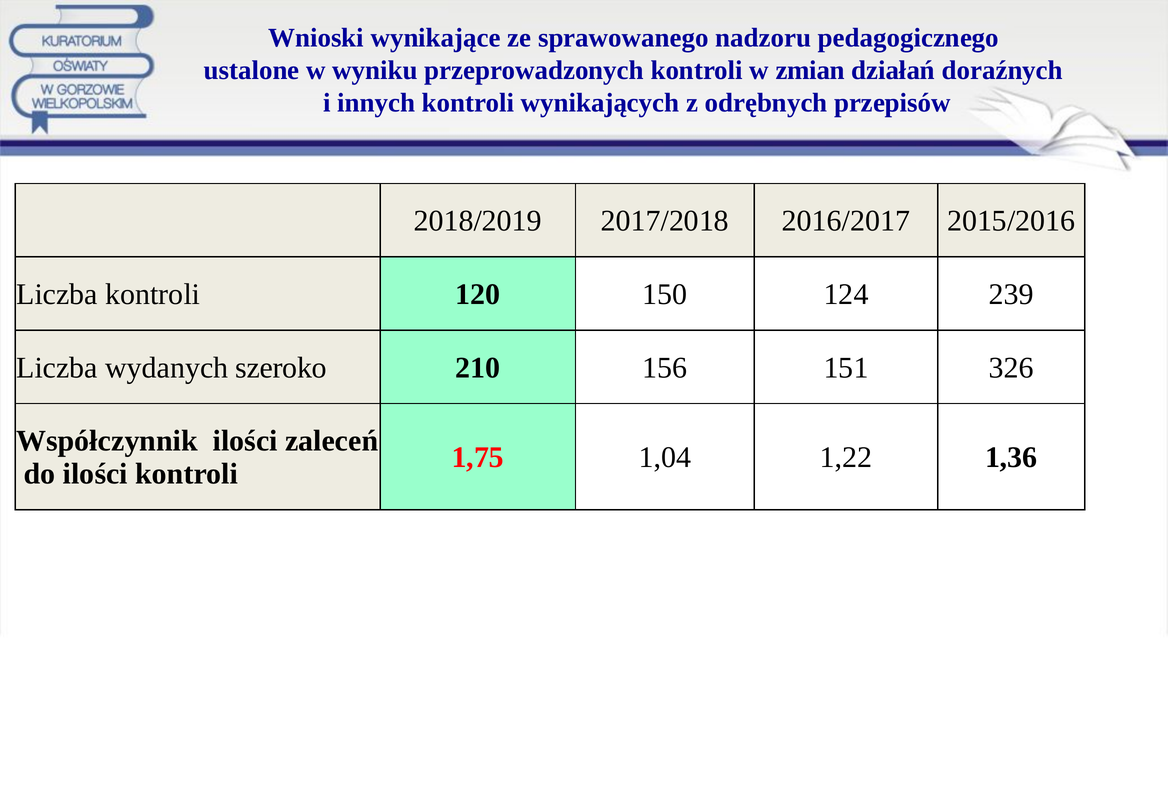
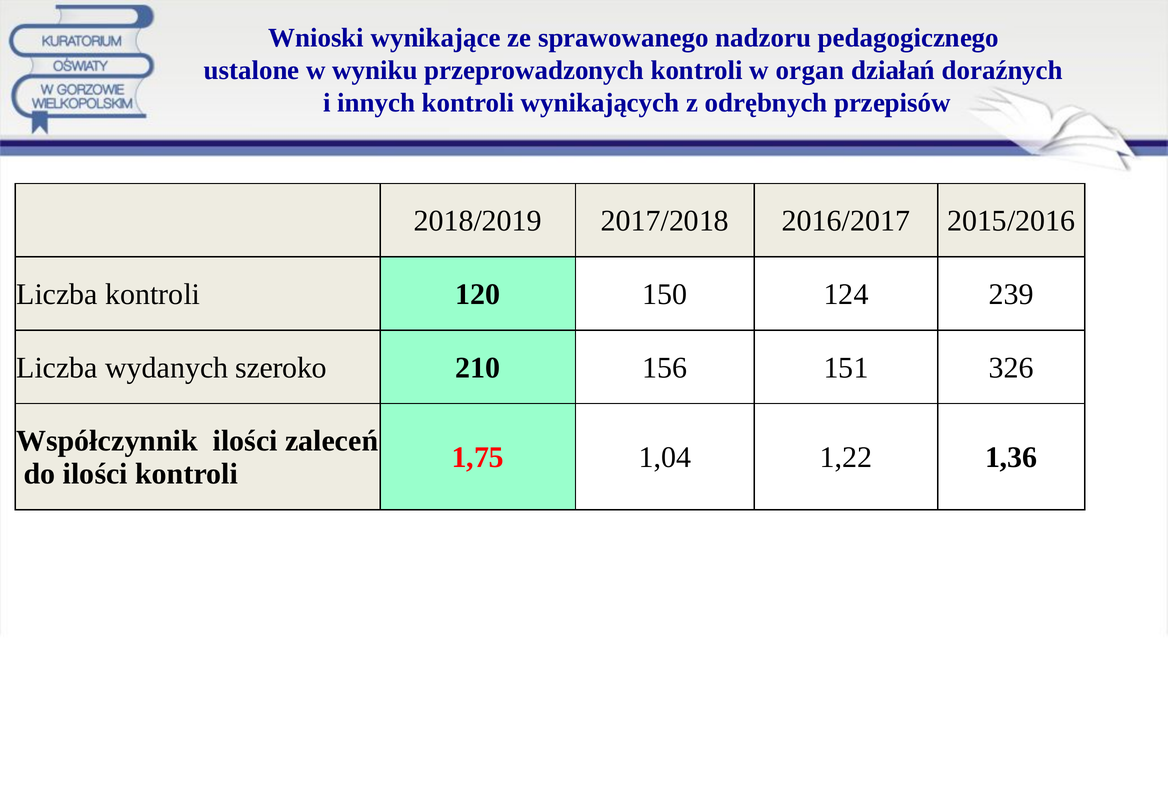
zmian: zmian -> organ
